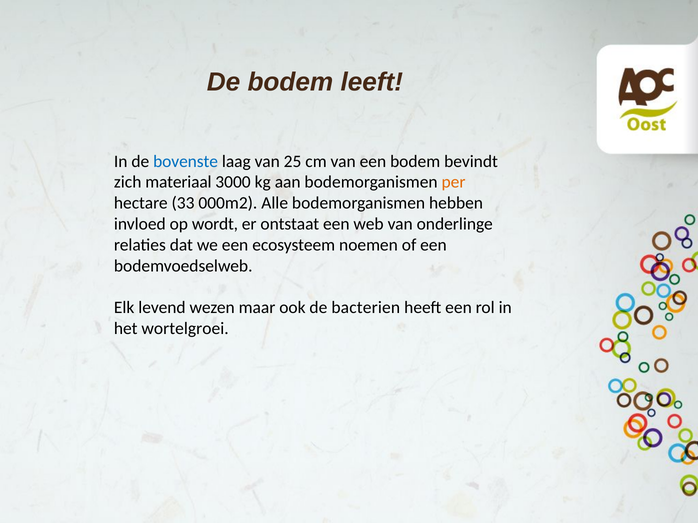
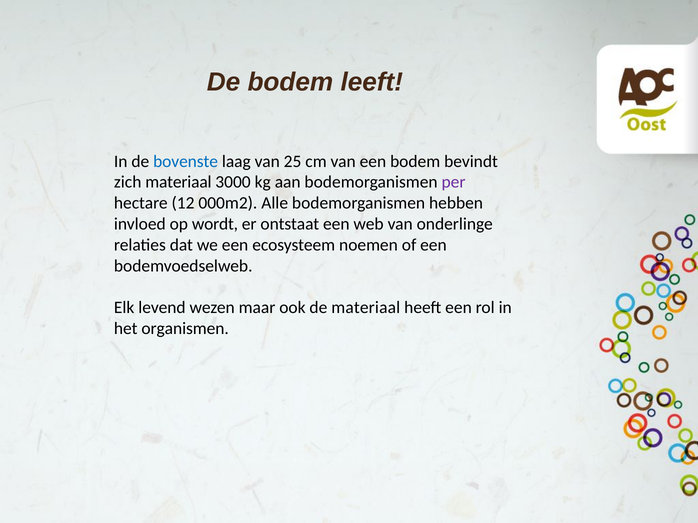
per colour: orange -> purple
33: 33 -> 12
de bacterien: bacterien -> materiaal
wortelgroei: wortelgroei -> organismen
